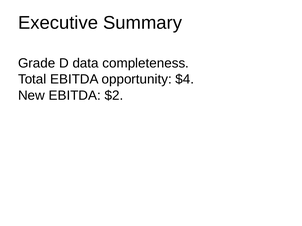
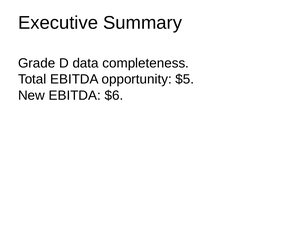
$4: $4 -> $5
$2: $2 -> $6
